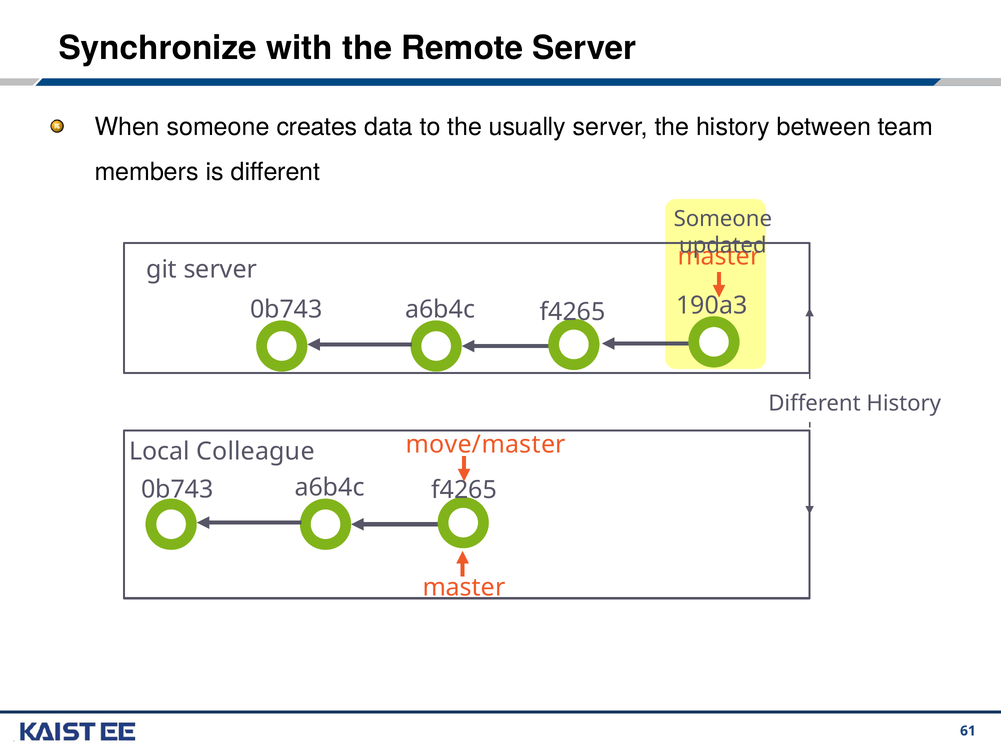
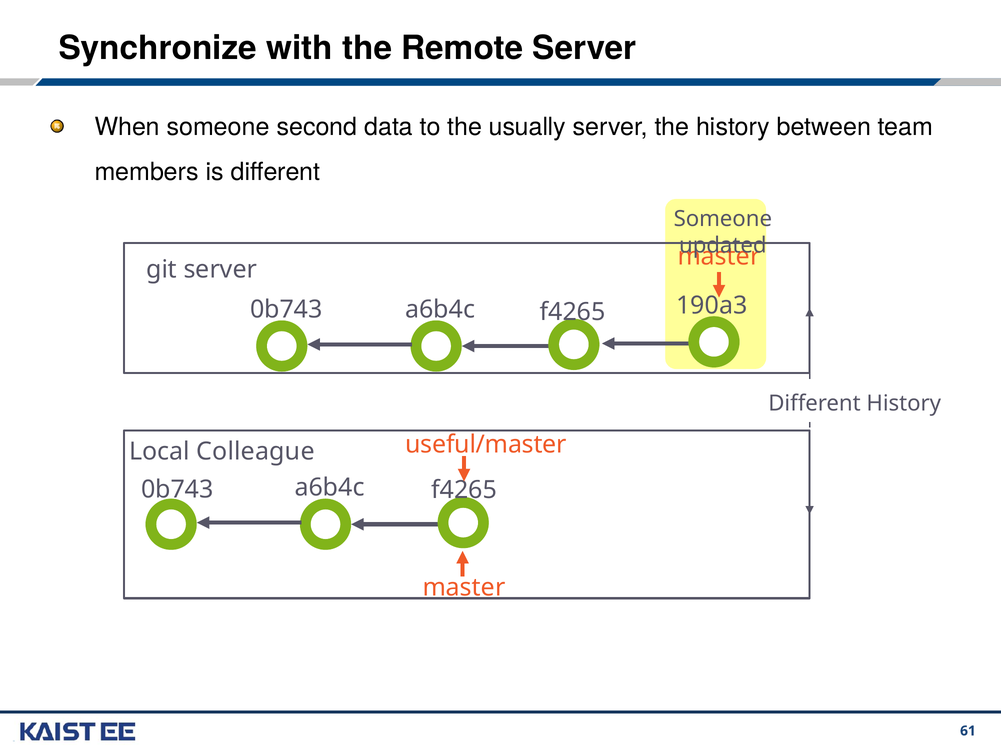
creates: creates -> second
move/master: move/master -> useful/master
